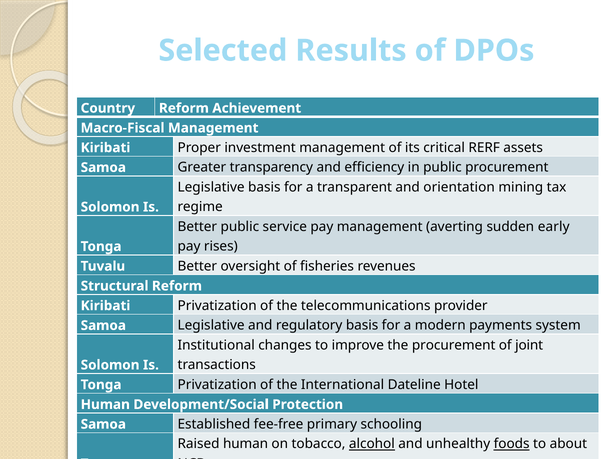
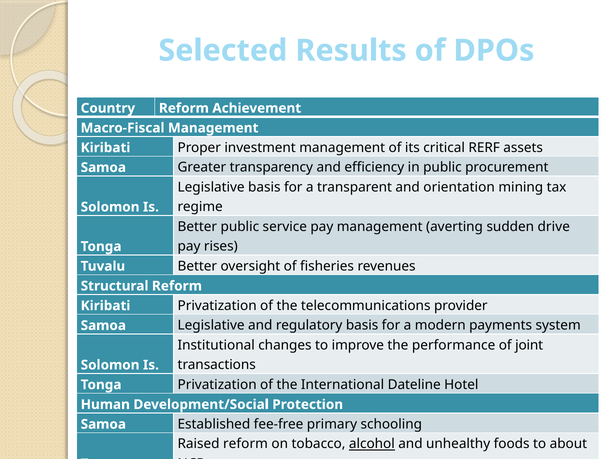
early: early -> drive
the procurement: procurement -> performance
Raised human: human -> reform
foods underline: present -> none
